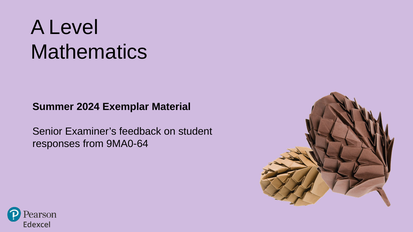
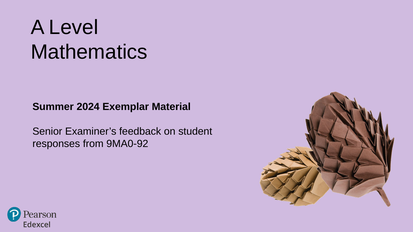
9MA0-64: 9MA0-64 -> 9MA0-92
